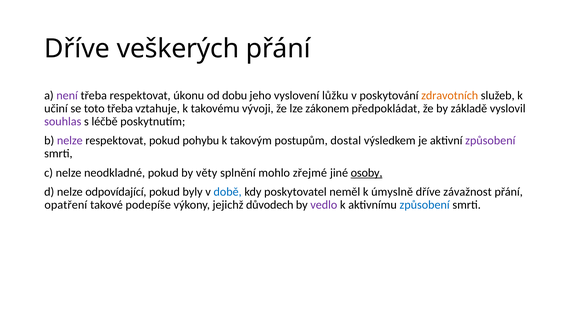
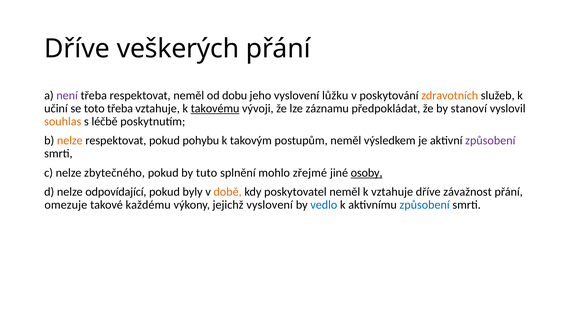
respektovat úkonu: úkonu -> neměl
takovému underline: none -> present
zákonem: zákonem -> záznamu
základě: základě -> stanoví
souhlas colour: purple -> orange
nelze at (70, 141) colour: purple -> orange
postupům dostal: dostal -> neměl
neodkladné: neodkladné -> zbytečného
věty: věty -> tuto
době colour: blue -> orange
k úmyslně: úmyslně -> vztahuje
opatření: opatření -> omezuje
podepíše: podepíše -> každému
jejichž důvodech: důvodech -> vyslovení
vedlo colour: purple -> blue
